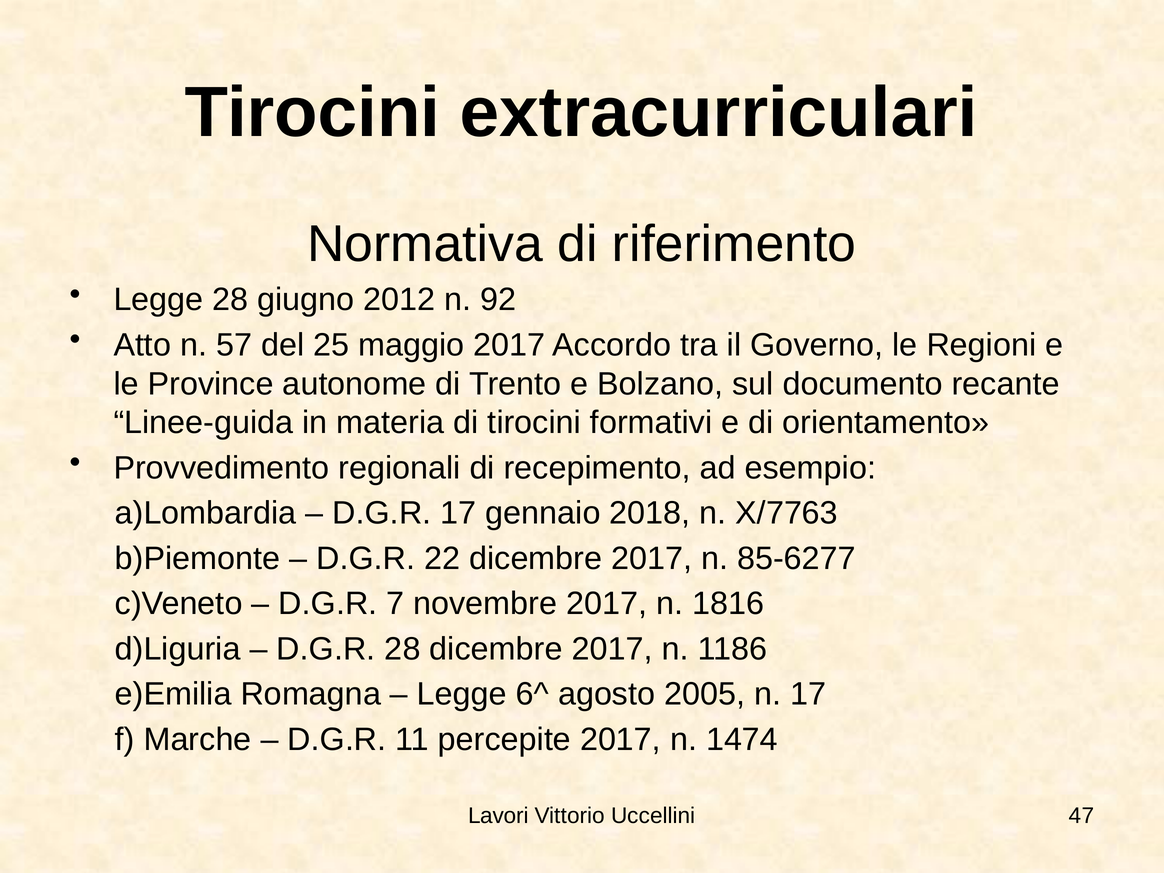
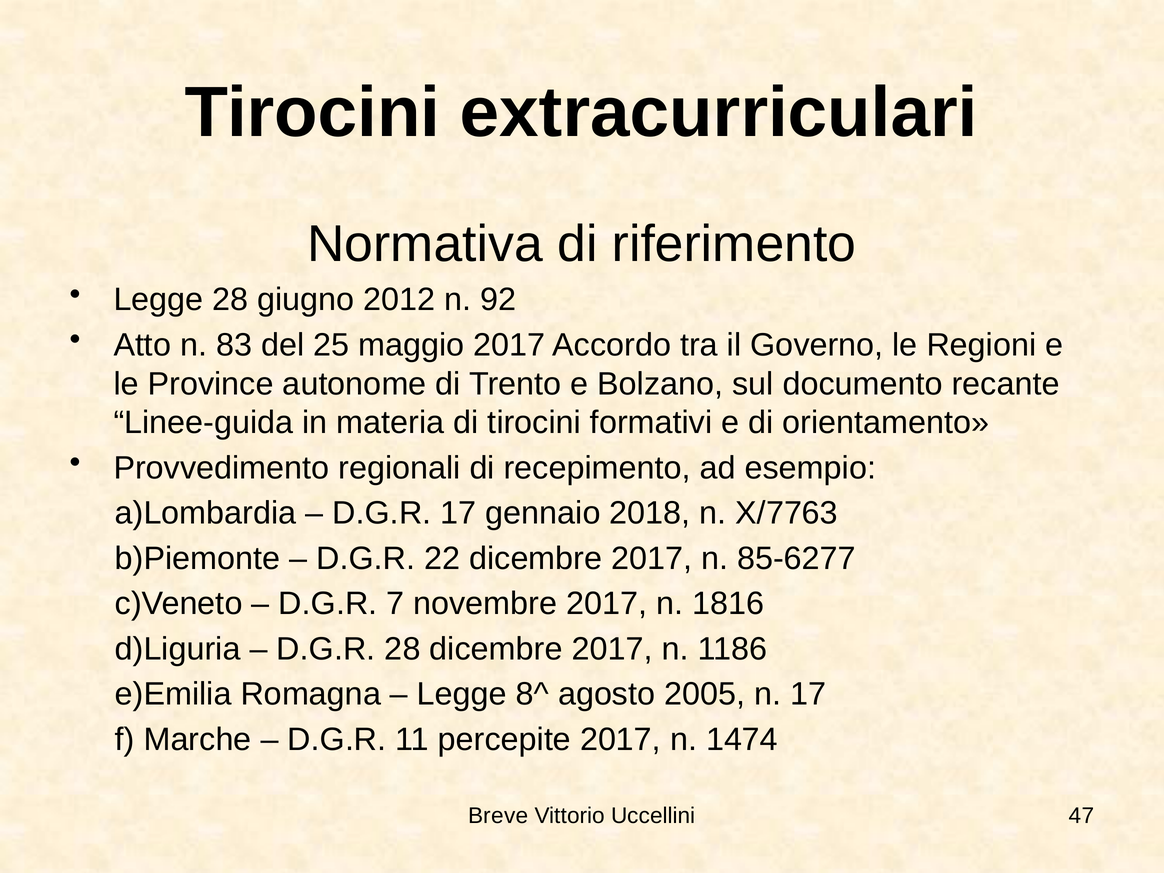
57: 57 -> 83
6^: 6^ -> 8^
Lavori: Lavori -> Breve
